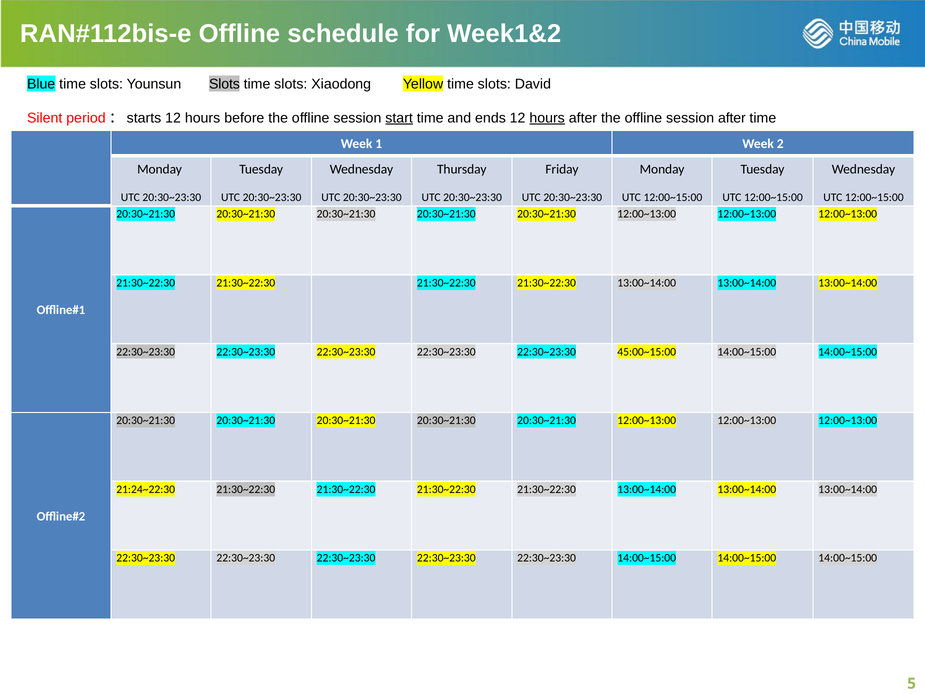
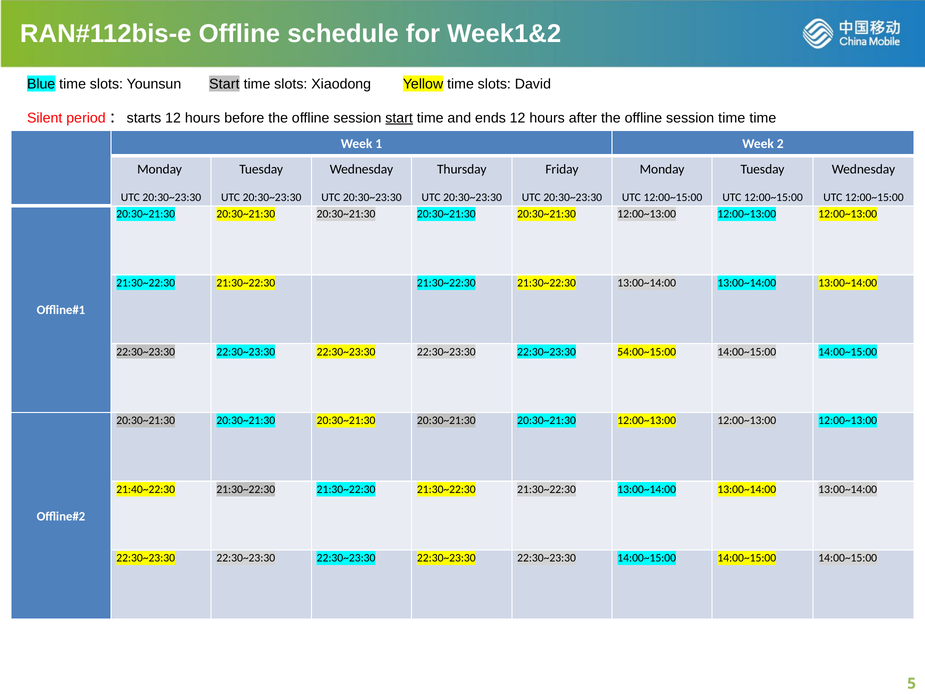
Younsun Slots: Slots -> Start
hours at (547, 118) underline: present -> none
session after: after -> time
45:00~15:00: 45:00~15:00 -> 54:00~15:00
21:24~22:30: 21:24~22:30 -> 21:40~22:30
